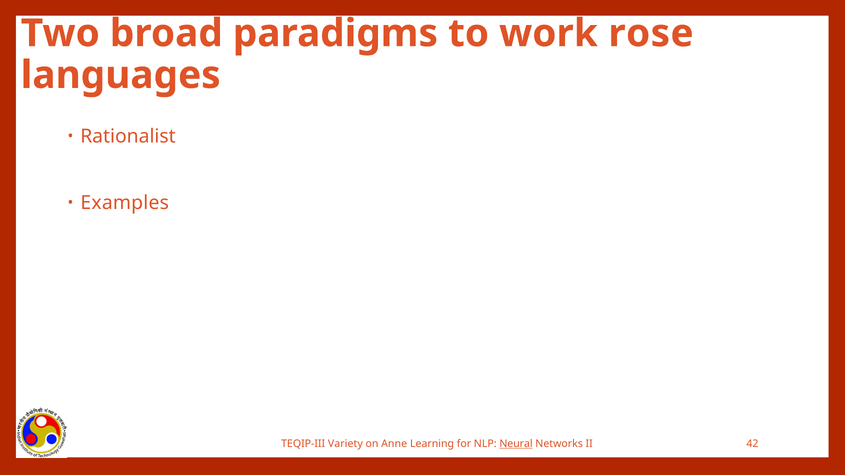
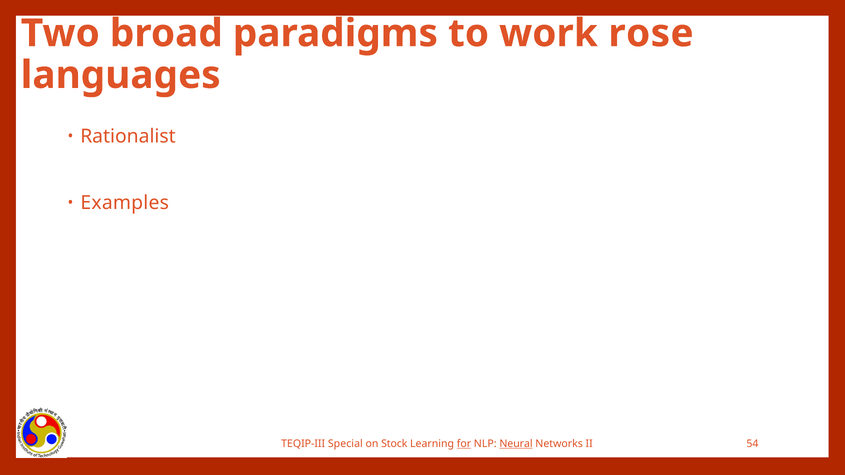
Variety: Variety -> Special
Anne: Anne -> Stock
for underline: none -> present
42: 42 -> 54
